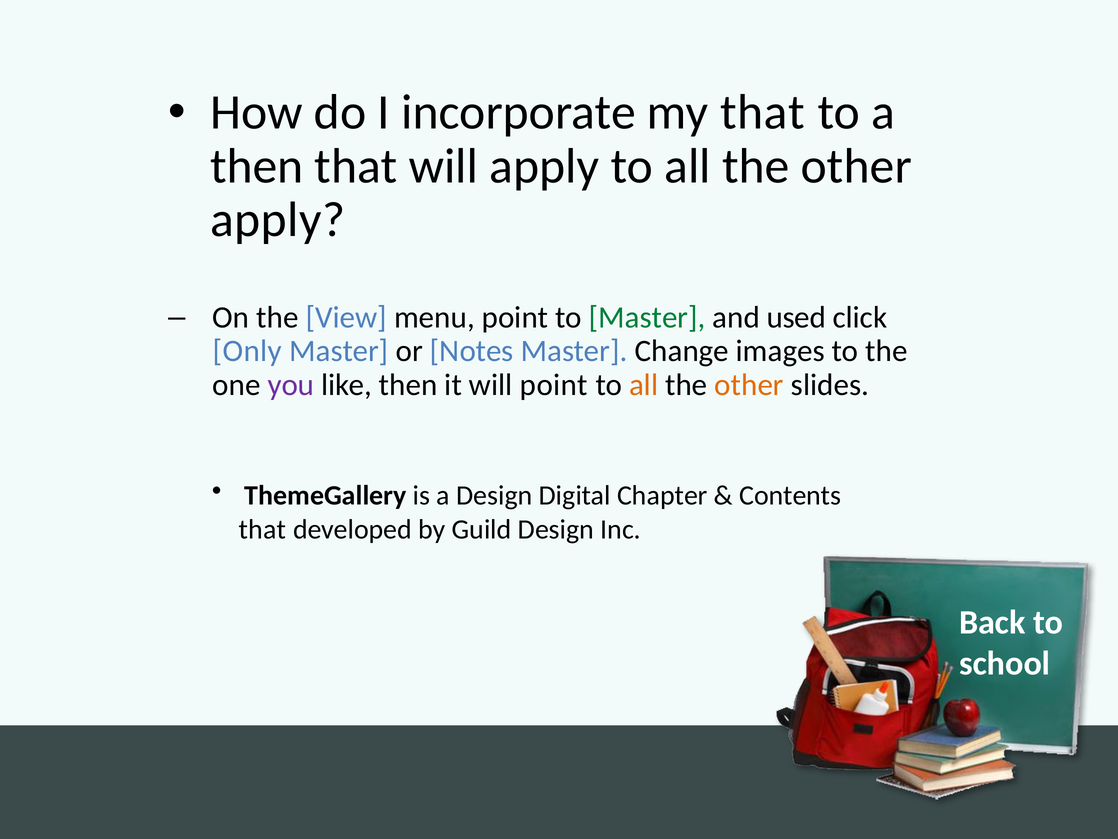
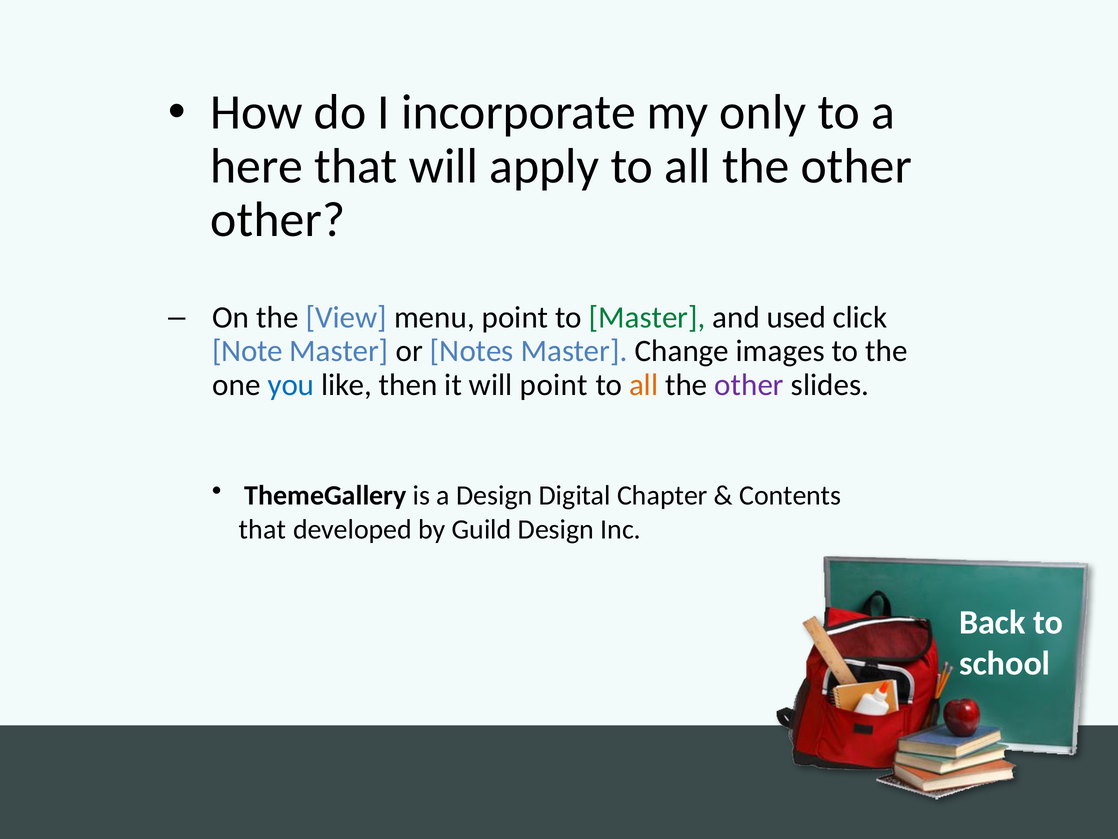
my that: that -> only
then at (257, 166): then -> here
apply at (278, 220): apply -> other
Only: Only -> Note
you colour: purple -> blue
other at (749, 385) colour: orange -> purple
